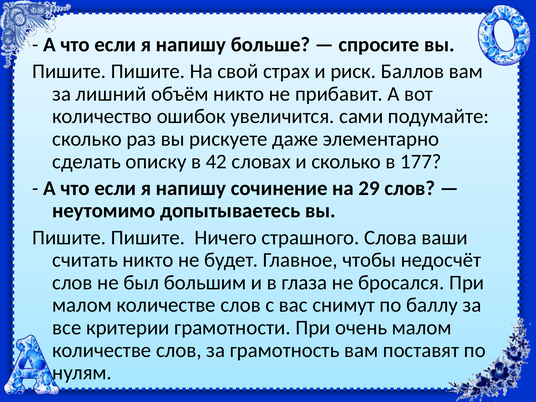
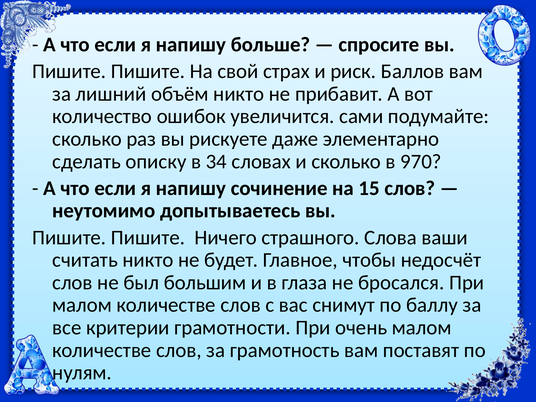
42: 42 -> 34
177: 177 -> 970
29: 29 -> 15
